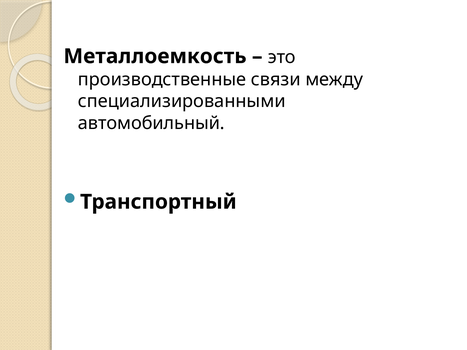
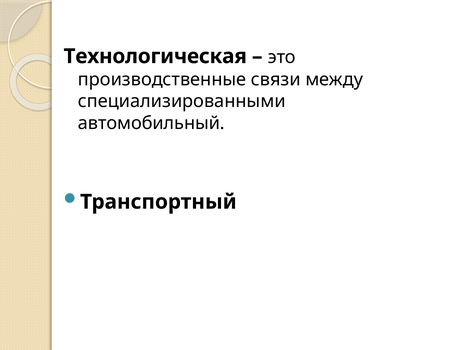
Металлоемкость: Металлоемкость -> Технологическая
